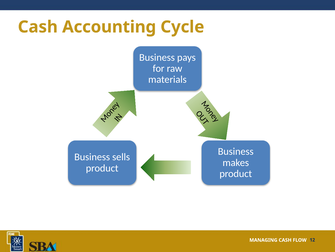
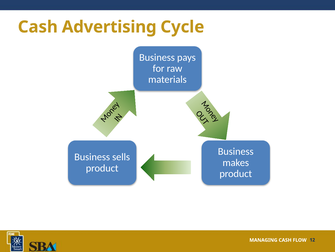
Accounting: Accounting -> Advertising
